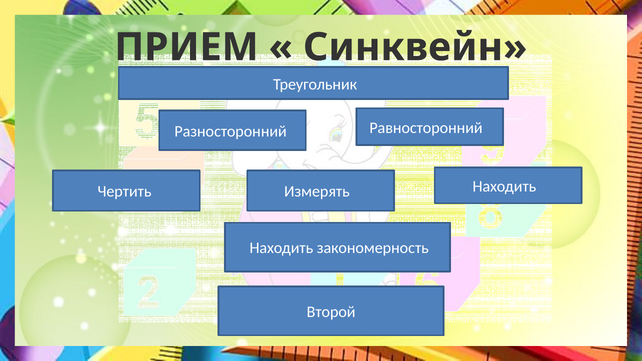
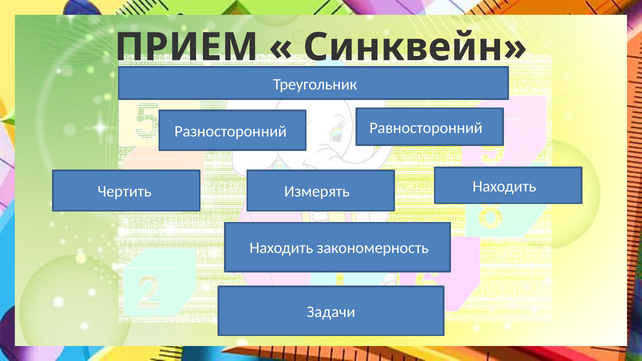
Второй: Второй -> Задачи
